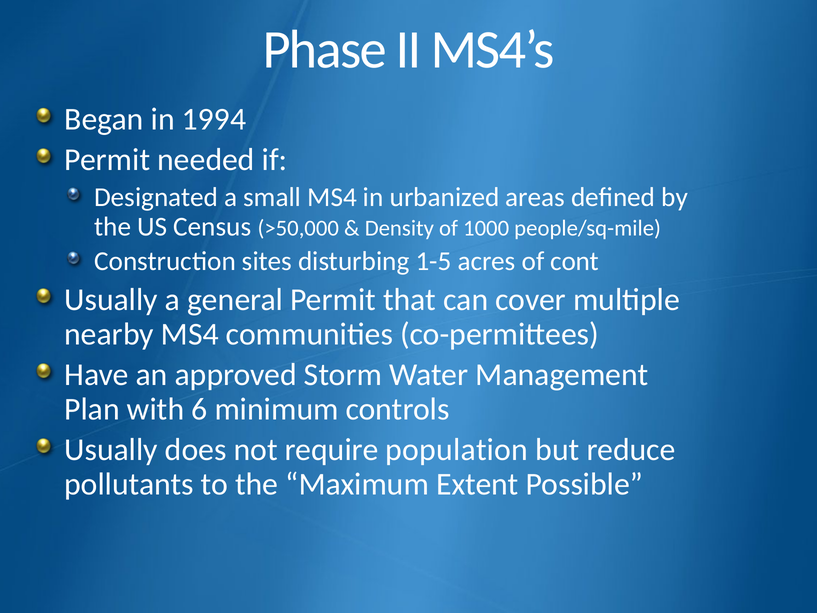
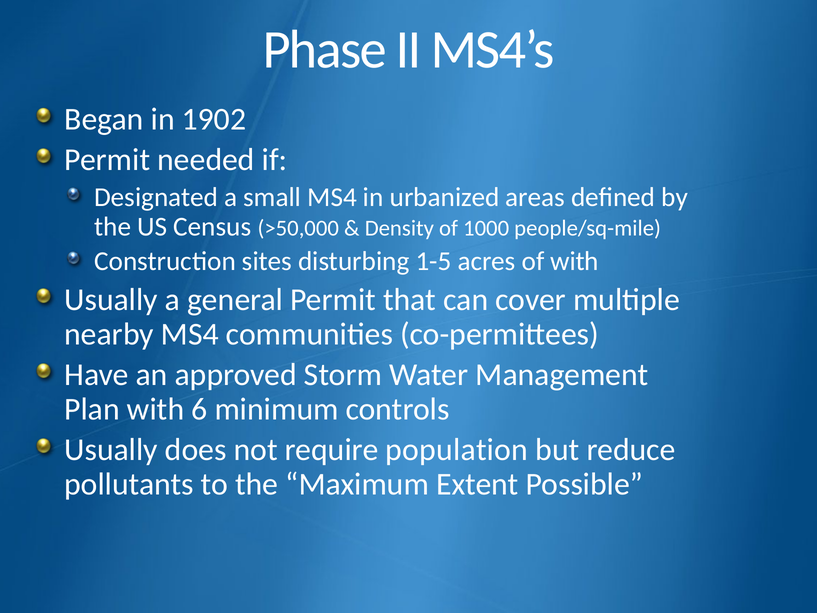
1994: 1994 -> 1902
of cont: cont -> with
